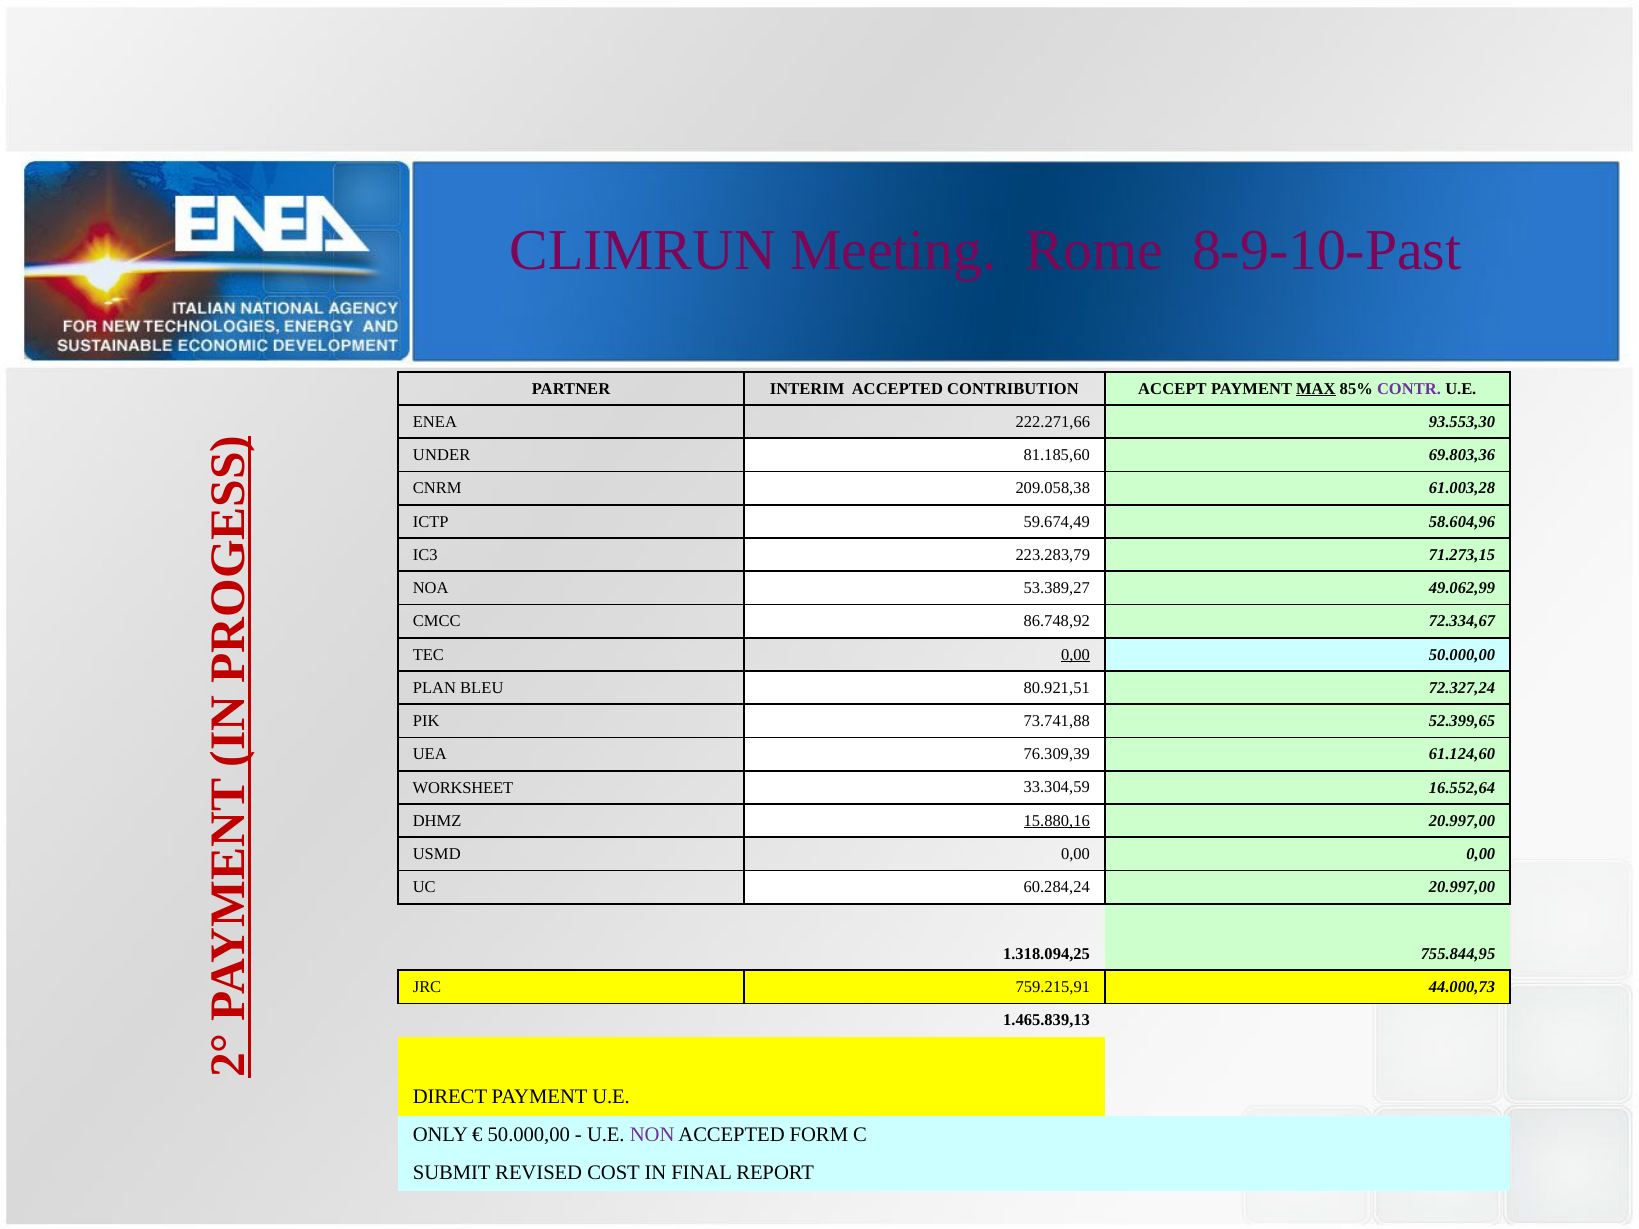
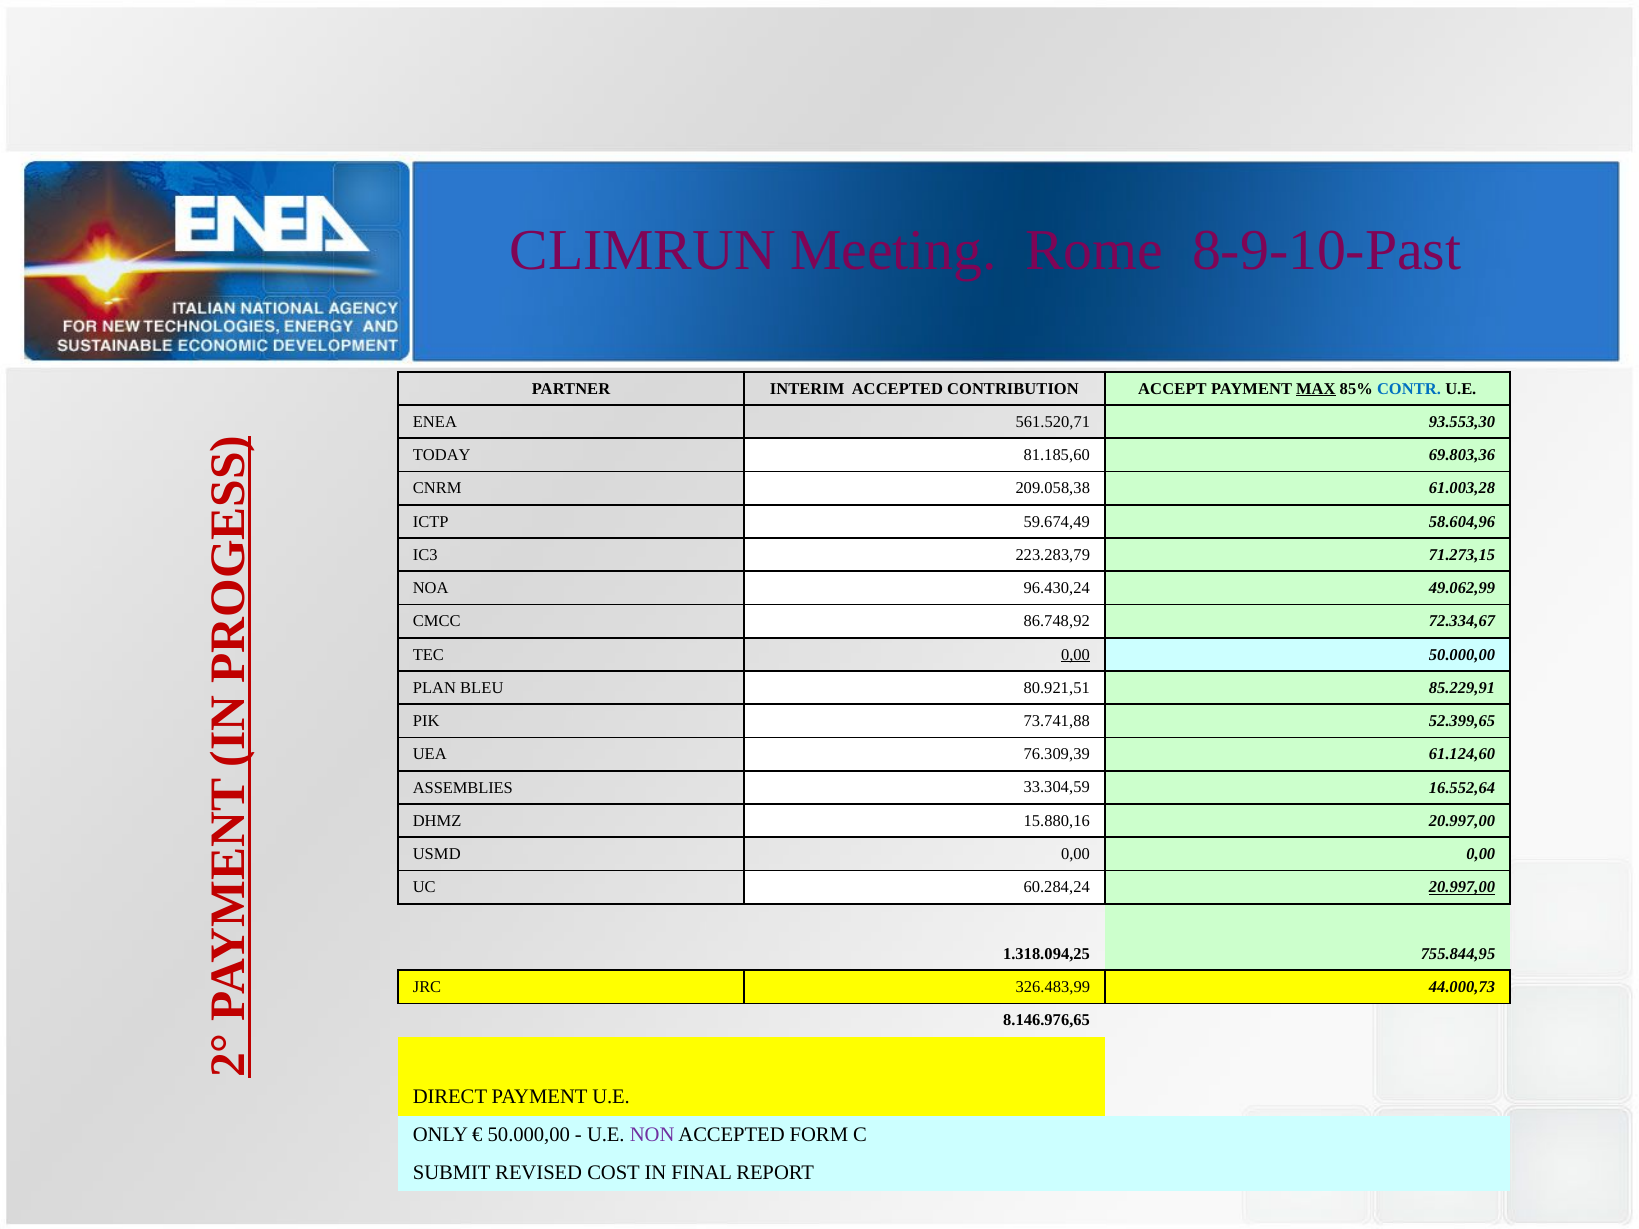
CONTR colour: purple -> blue
222.271,66: 222.271,66 -> 561.520,71
UNDER: UNDER -> TODAY
53.389,27: 53.389,27 -> 96.430,24
72.327,24: 72.327,24 -> 85.229,91
WORKSHEET: WORKSHEET -> ASSEMBLIES
15.880,16 underline: present -> none
20.997,00 at (1462, 887) underline: none -> present
759.215,91: 759.215,91 -> 326.483,99
1.465.839,13: 1.465.839,13 -> 8.146.976,65
